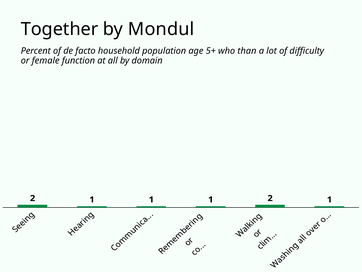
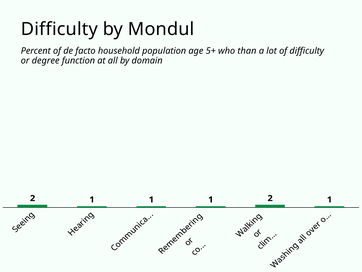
Together at (60, 29): Together -> Difficulty
female: female -> degree
